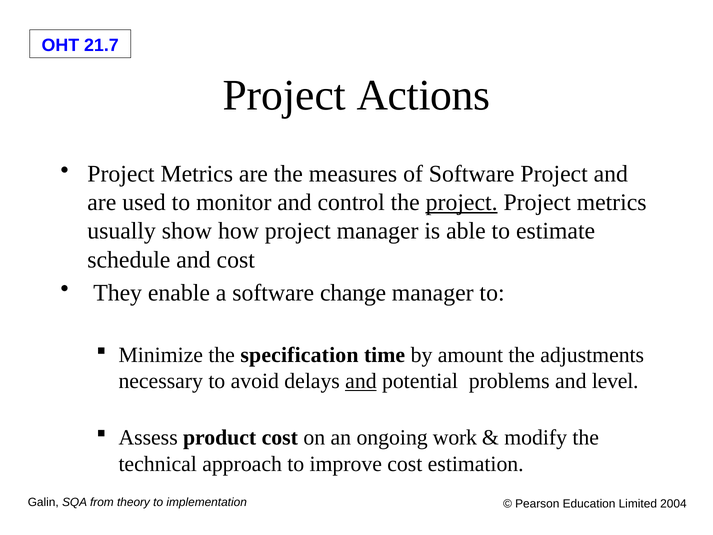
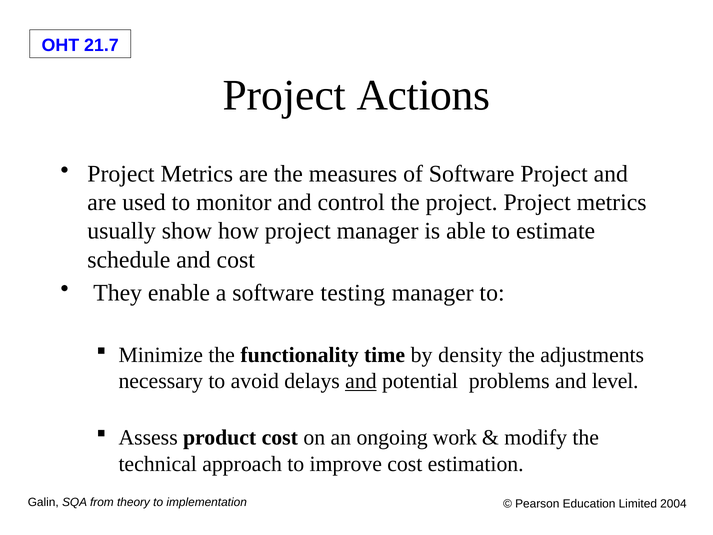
project at (462, 202) underline: present -> none
change: change -> testing
specification: specification -> functionality
amount: amount -> density
